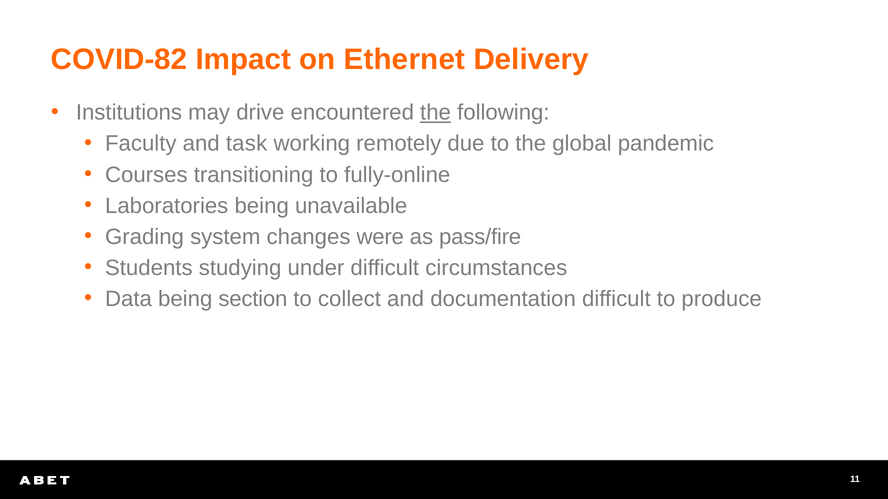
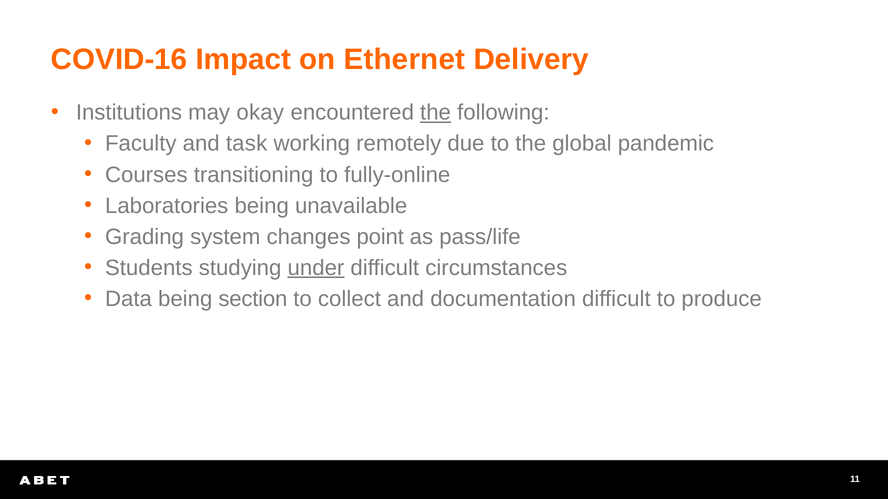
COVID-82: COVID-82 -> COVID-16
drive: drive -> okay
were: were -> point
pass/fire: pass/fire -> pass/life
under underline: none -> present
